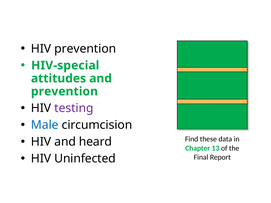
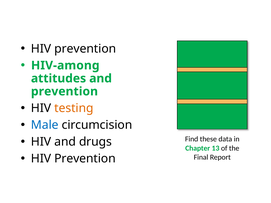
HIV-special: HIV-special -> HIV-among
testing colour: purple -> orange
heard: heard -> drugs
Uninfected at (85, 159): Uninfected -> Prevention
